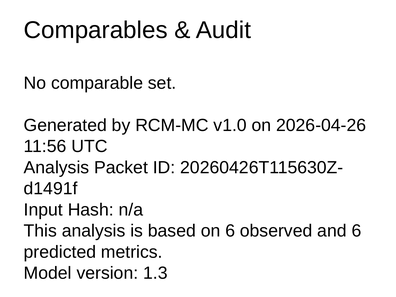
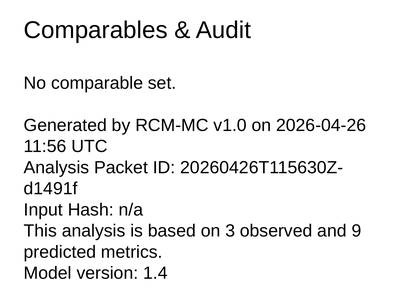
on 6: 6 -> 3
and 6: 6 -> 9
1.3: 1.3 -> 1.4
